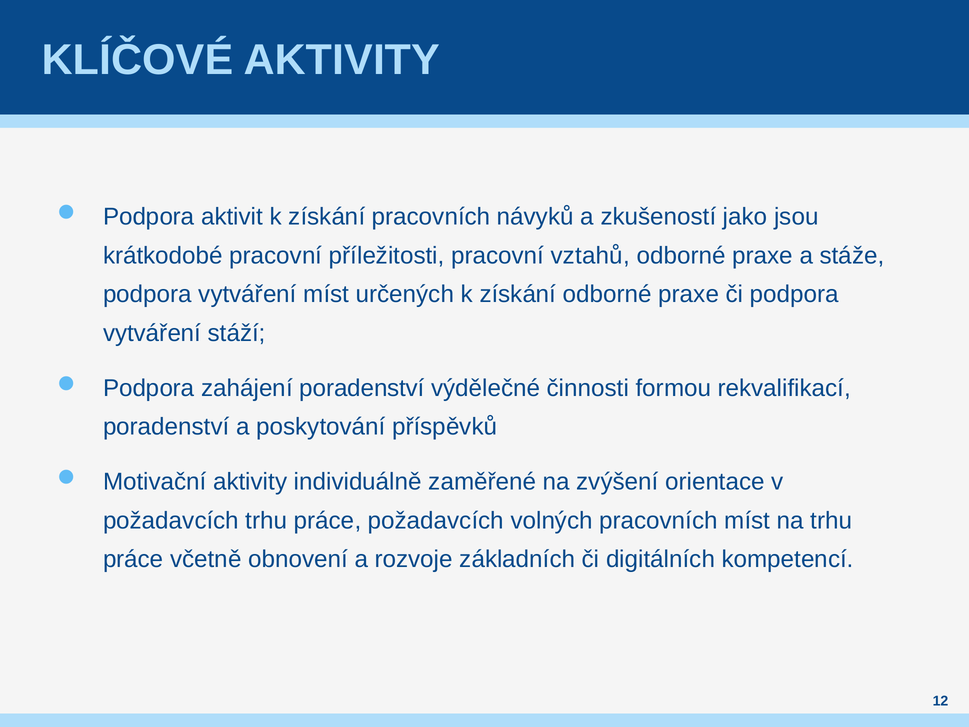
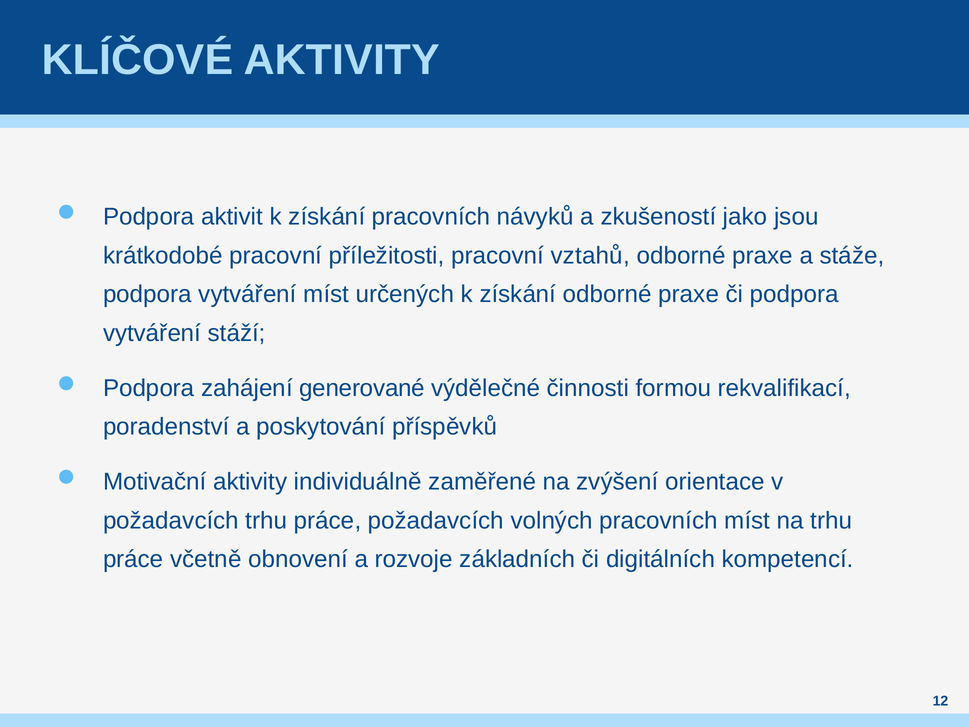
zahájení poradenství: poradenství -> generované
